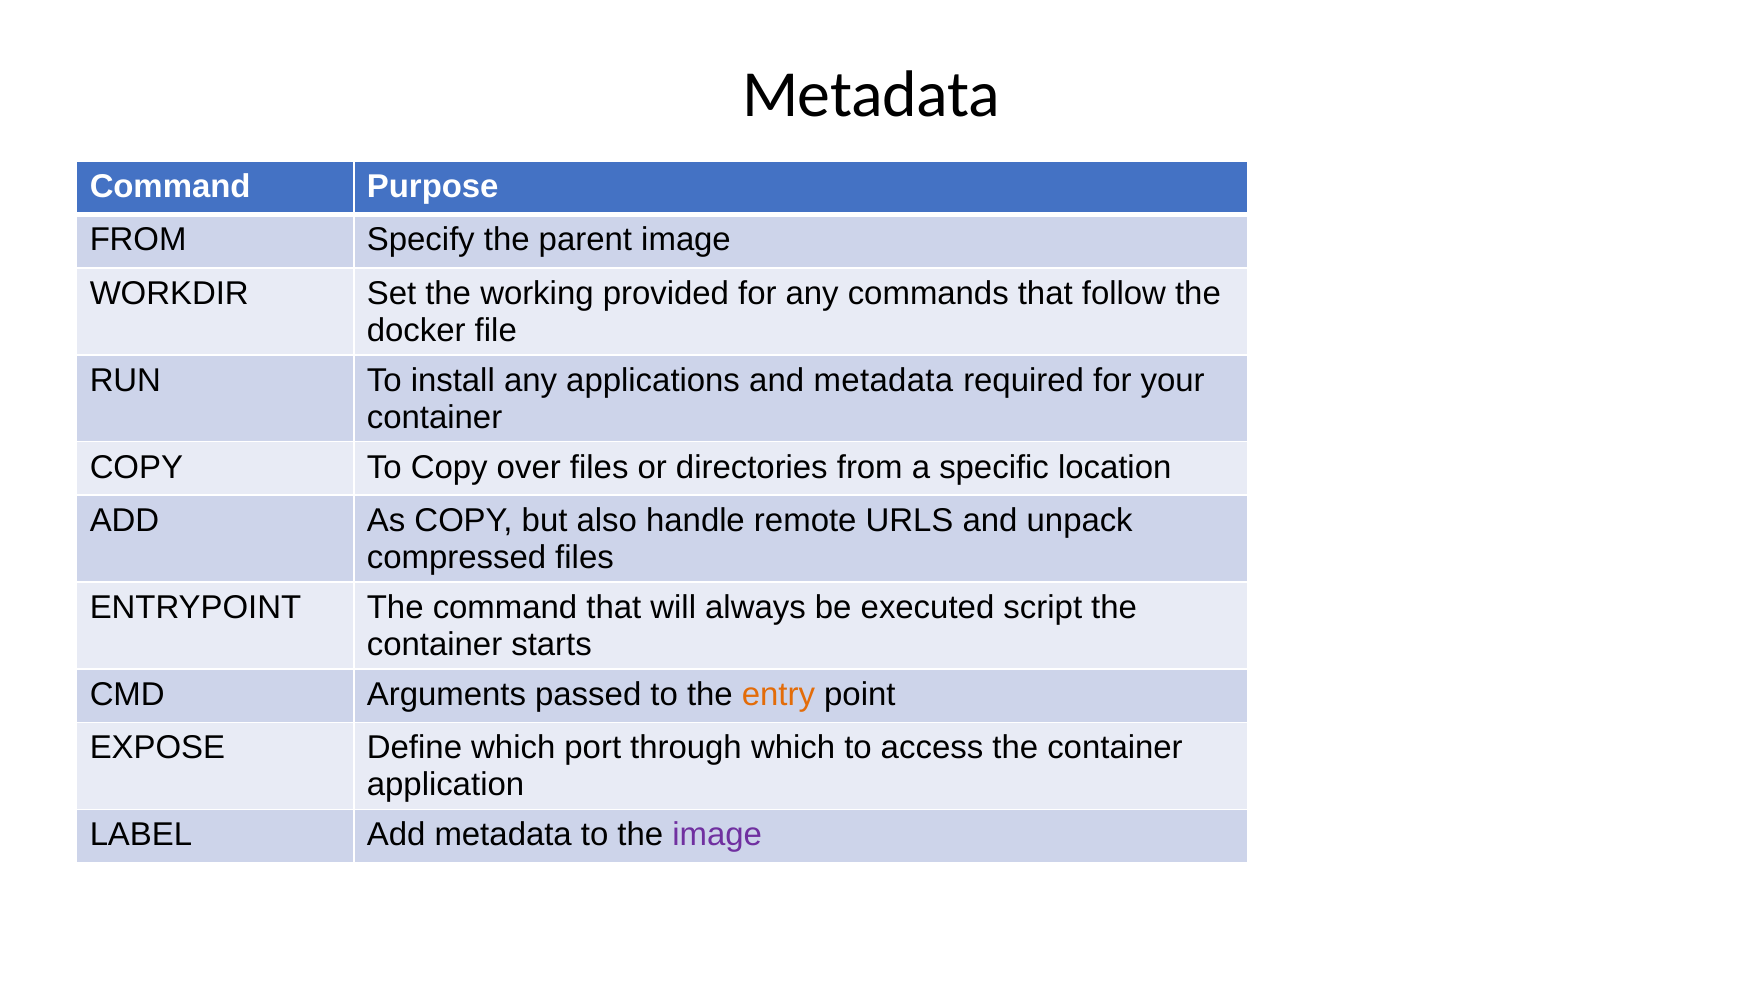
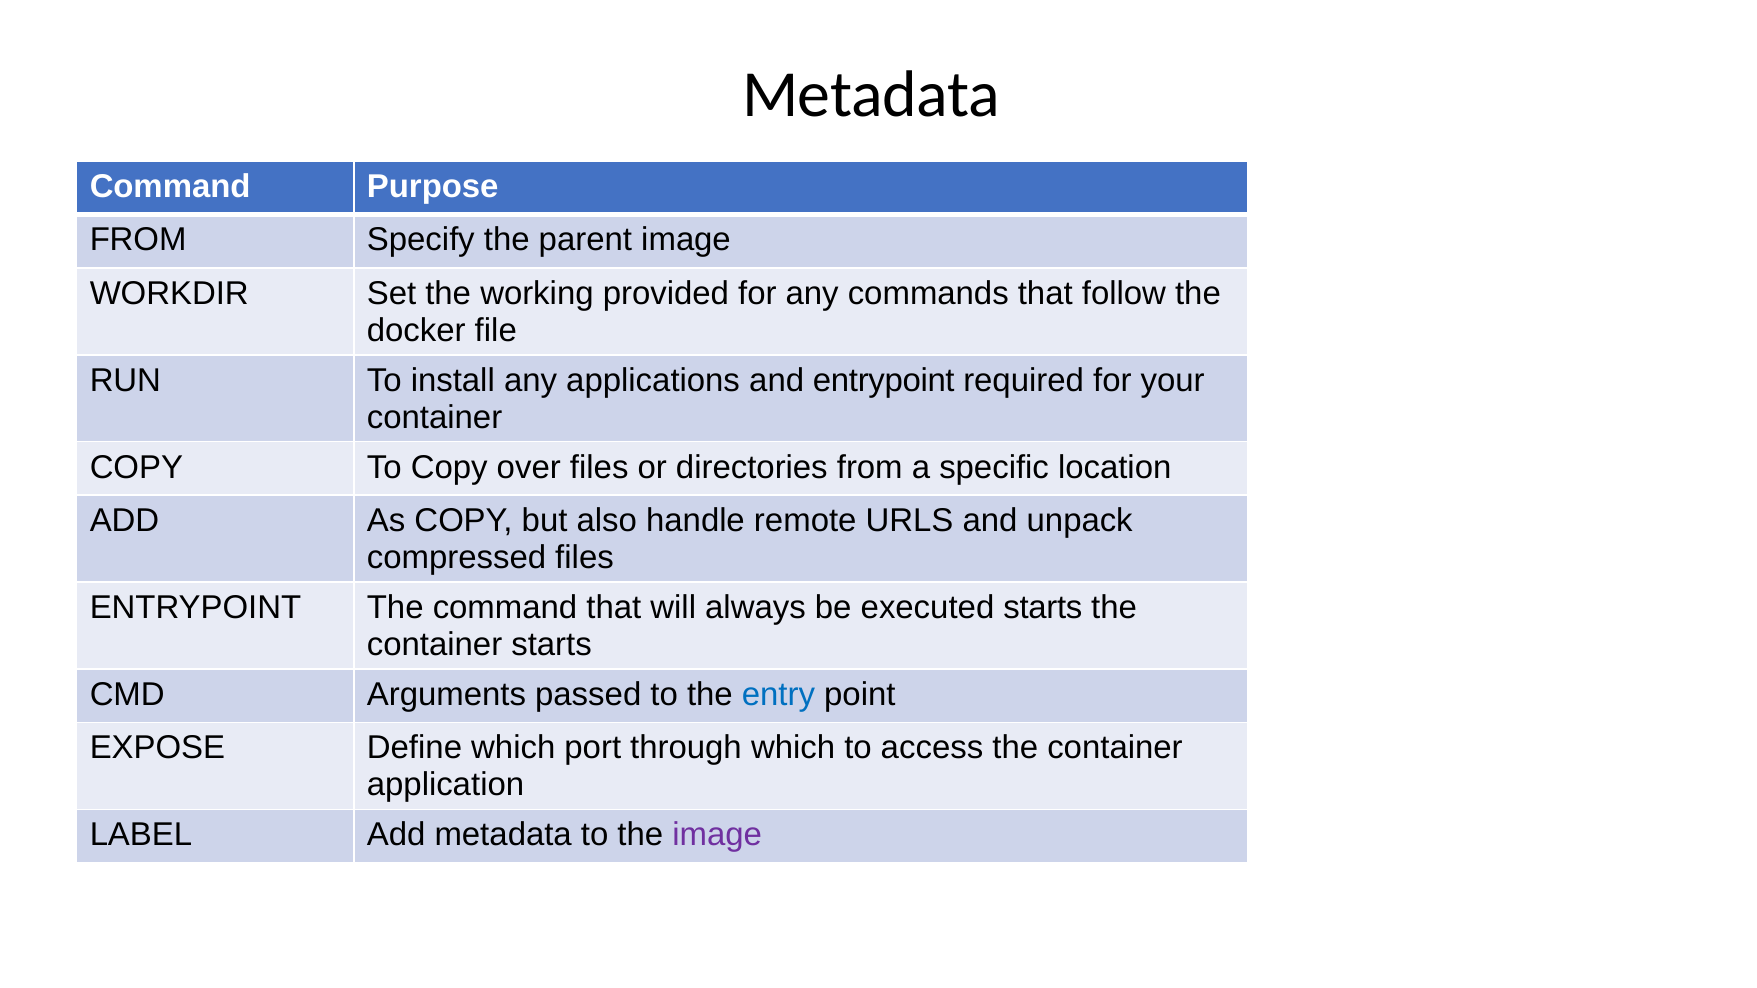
and metadata: metadata -> entrypoint
executed script: script -> starts
entry colour: orange -> blue
